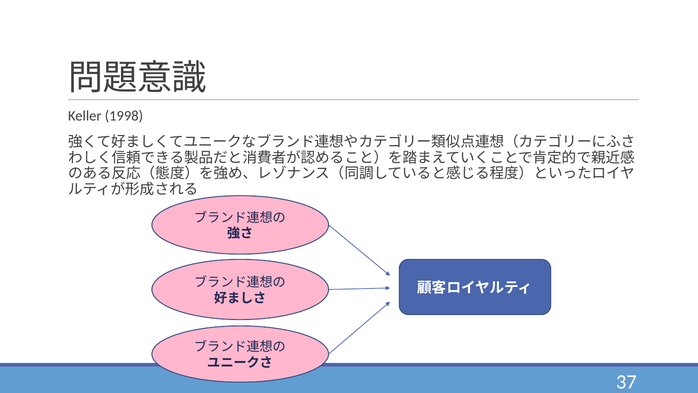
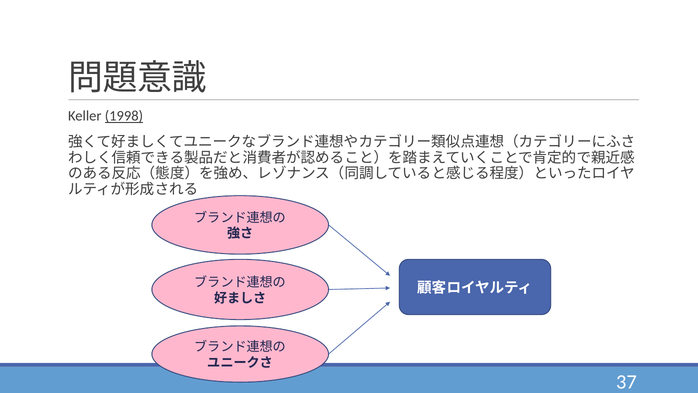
1998 underline: none -> present
